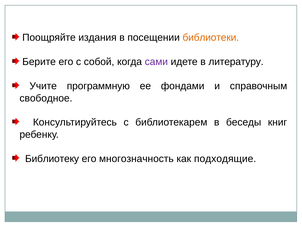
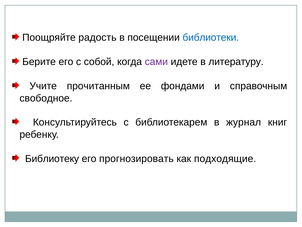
издания: издания -> радость
библиотеки colour: orange -> blue
программную: программную -> прочитанным
беседы: беседы -> журнал
многозначность: многозначность -> прогнозировать
